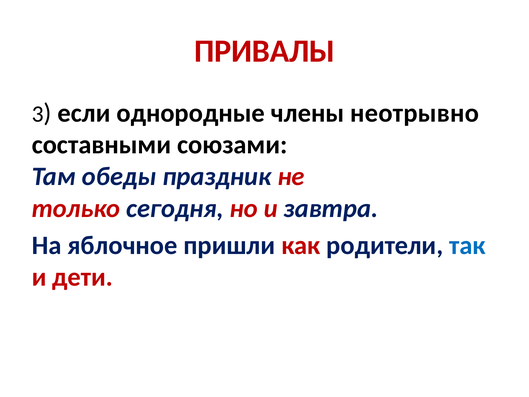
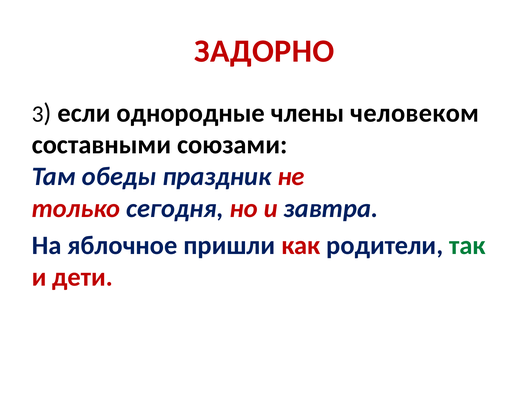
ПРИВАЛЫ: ПРИВАЛЫ -> ЗАДОРНО
неотрывно: неотрывно -> человеком
так colour: blue -> green
